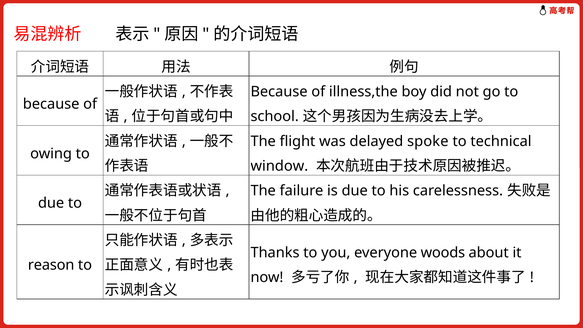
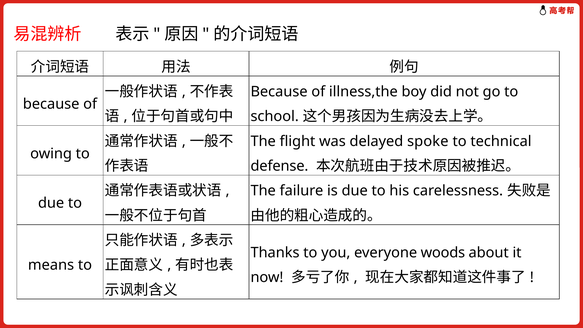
window: window -> defense
reason: reason -> means
